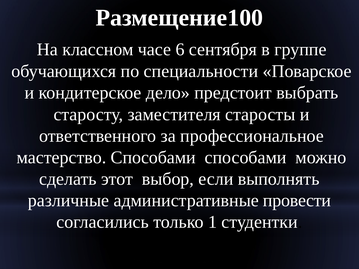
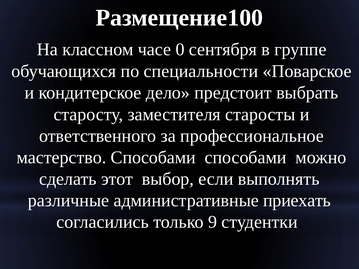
6: 6 -> 0
провести: провести -> приехать
1: 1 -> 9
